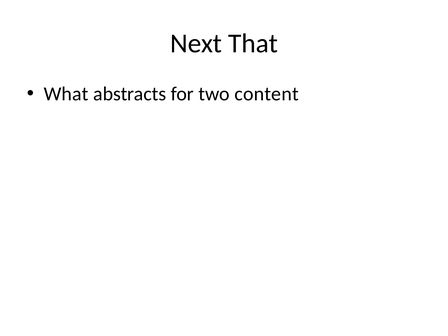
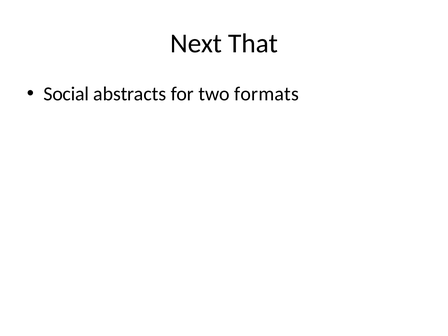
What: What -> Social
content: content -> formats
